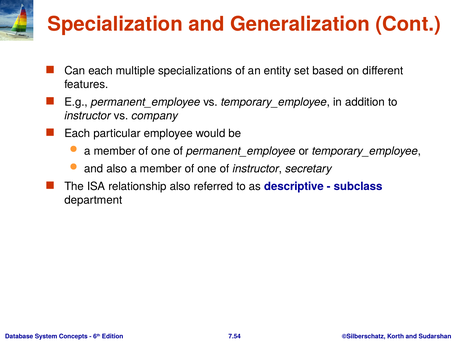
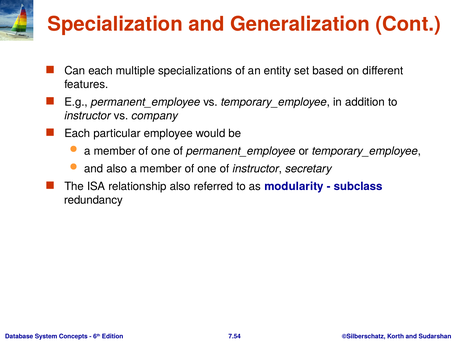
descriptive: descriptive -> modularity
department: department -> redundancy
